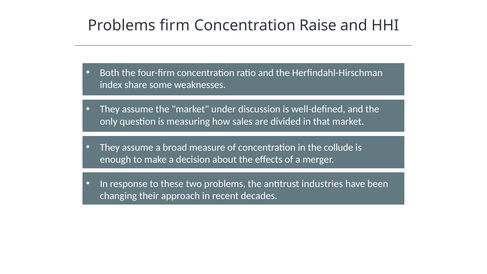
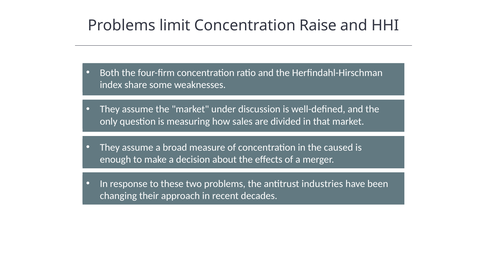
firm: firm -> limit
collude: collude -> caused
